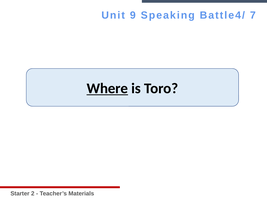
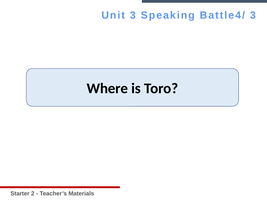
Unit 9: 9 -> 3
Battle4/ 7: 7 -> 3
Where underline: present -> none
